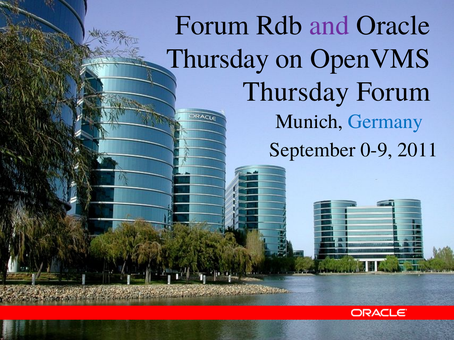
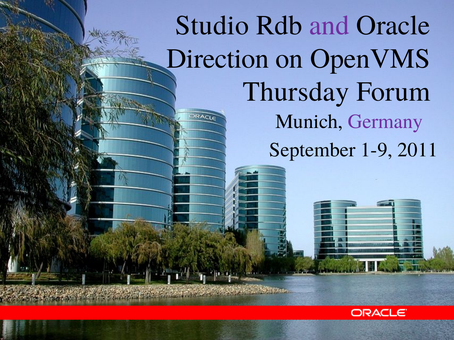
Forum at (212, 25): Forum -> Studio
Thursday at (218, 59): Thursday -> Direction
Germany colour: blue -> purple
0-9: 0-9 -> 1-9
